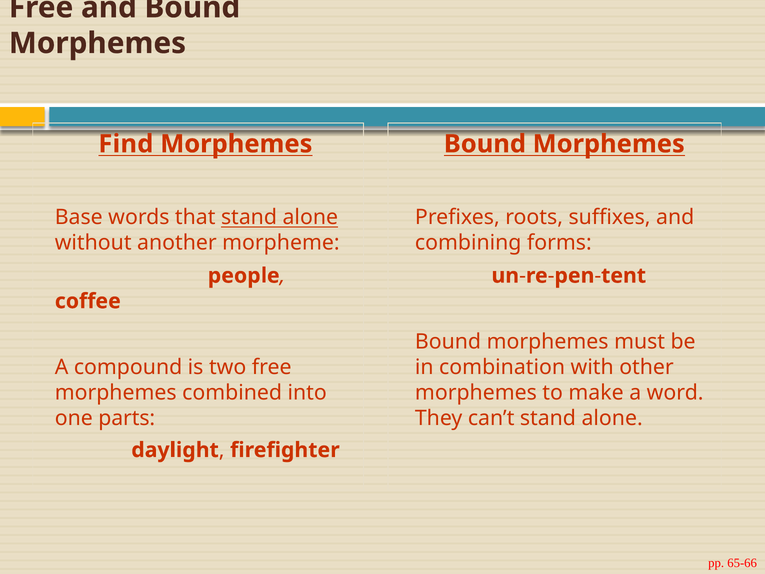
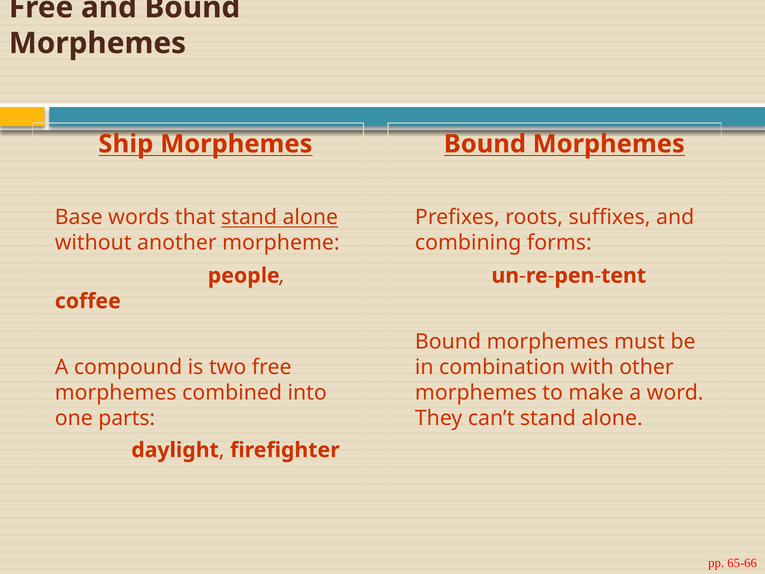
Find: Find -> Ship
